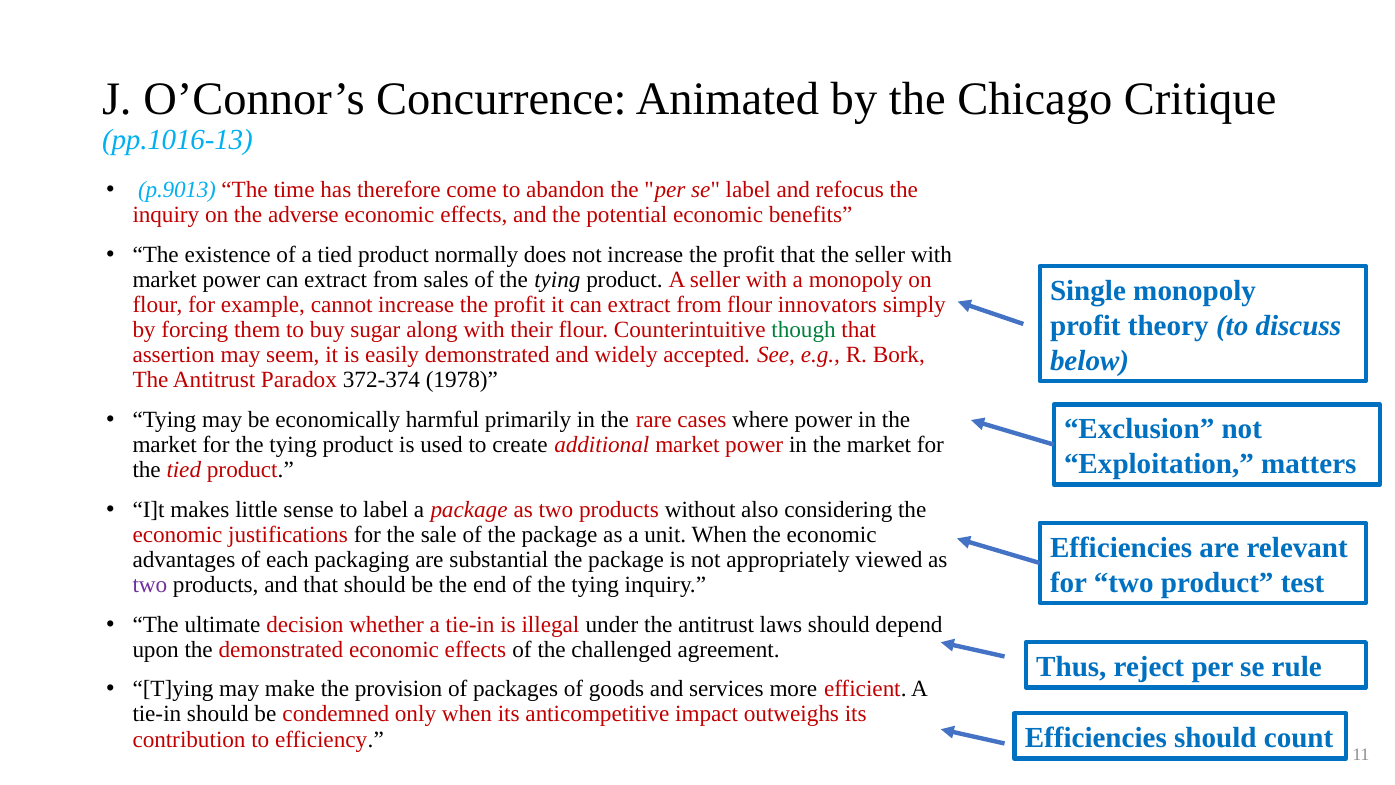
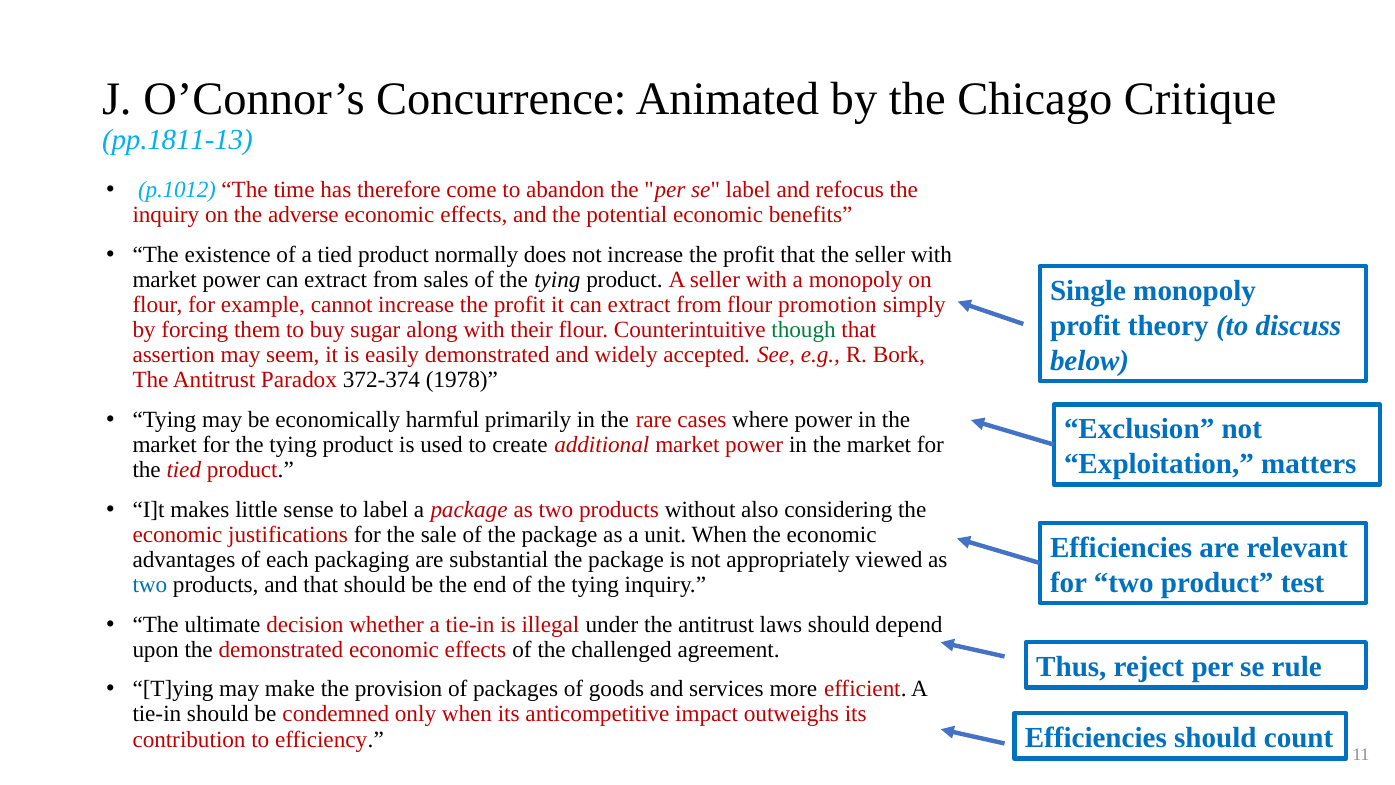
pp.1016-13: pp.1016-13 -> pp.1811-13
p.9013: p.9013 -> p.1012
innovators: innovators -> promotion
two at (150, 585) colour: purple -> blue
